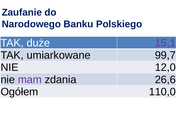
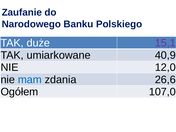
99,7: 99,7 -> 40,9
mam colour: purple -> blue
110,0: 110,0 -> 107,0
